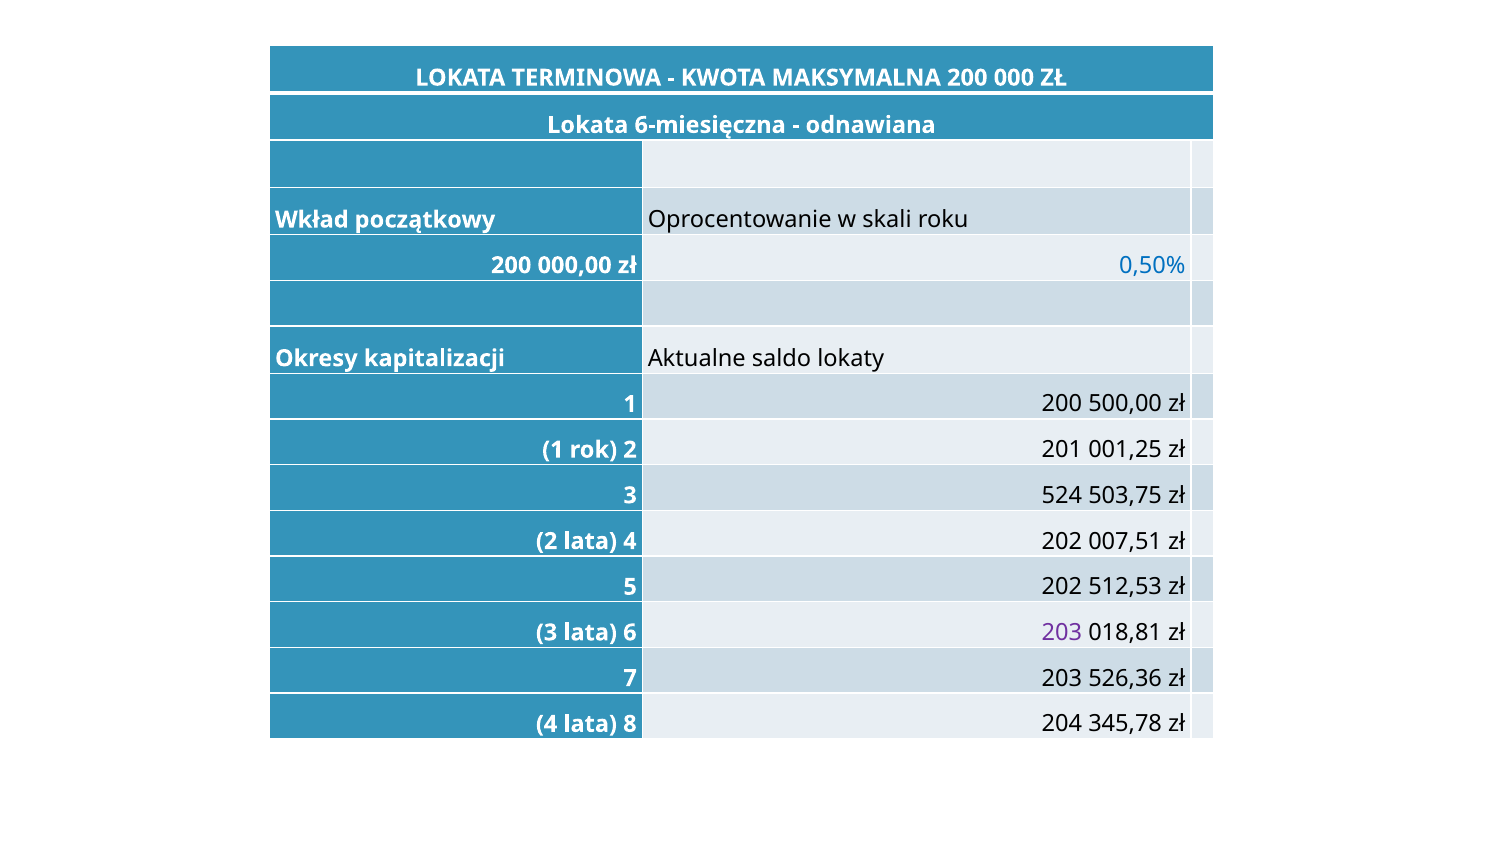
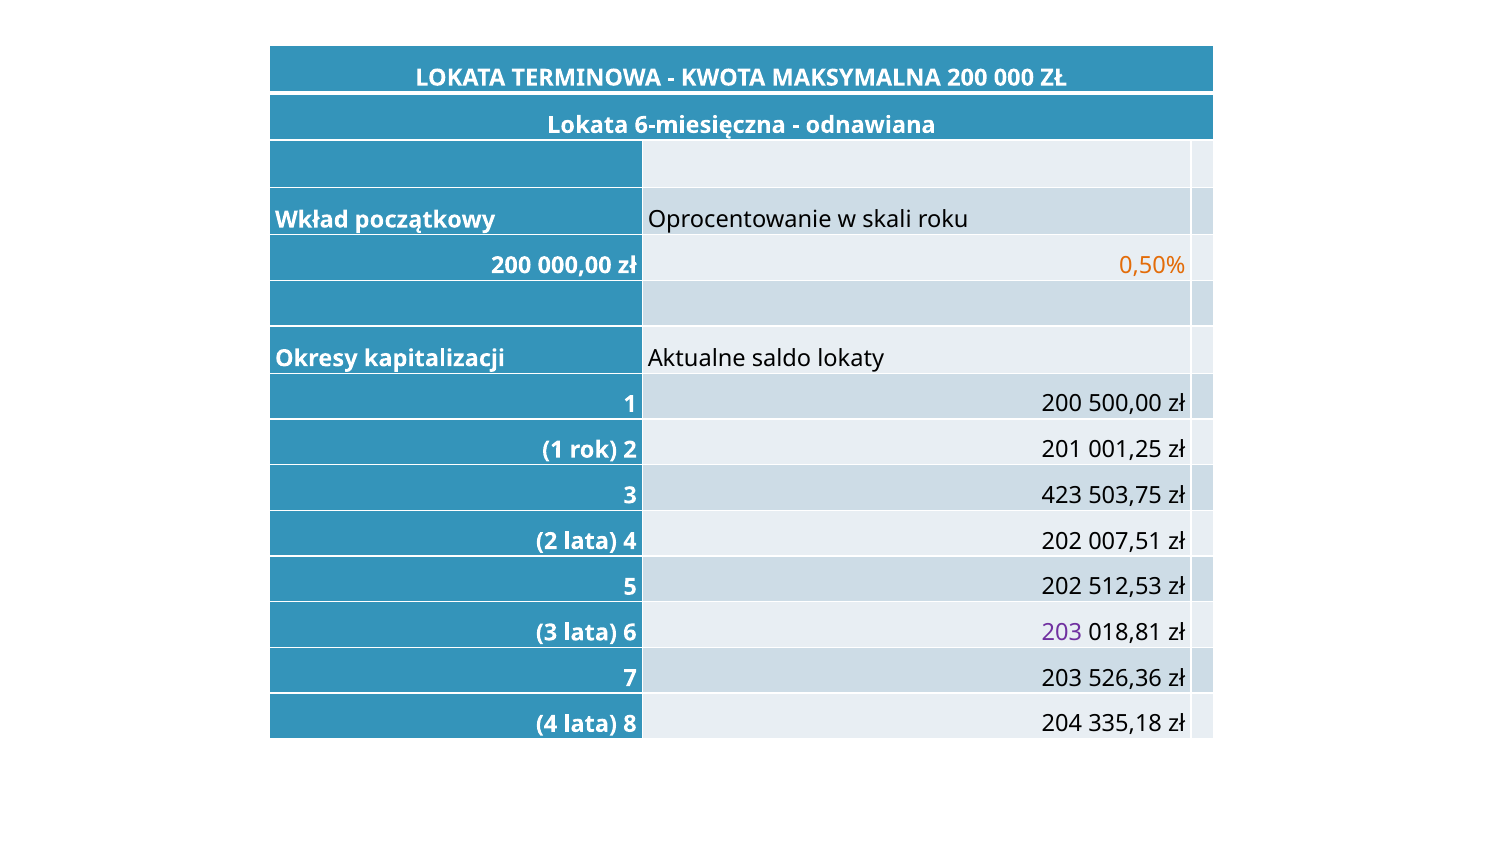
0,50% colour: blue -> orange
524: 524 -> 423
345,78: 345,78 -> 335,18
